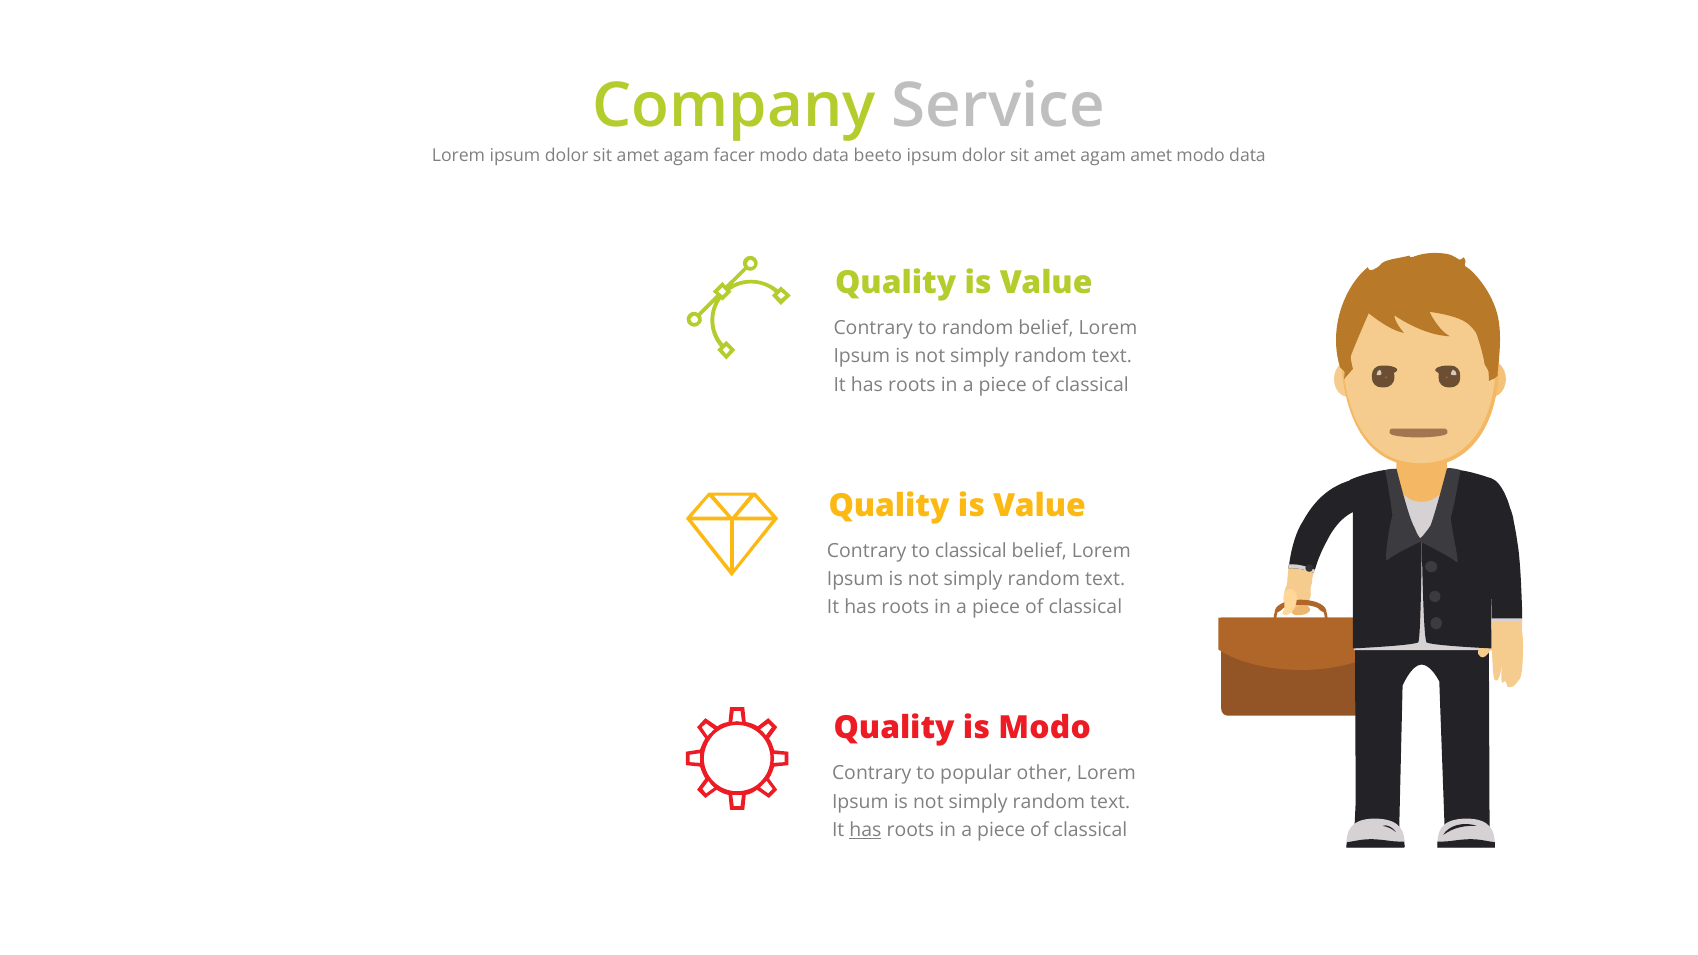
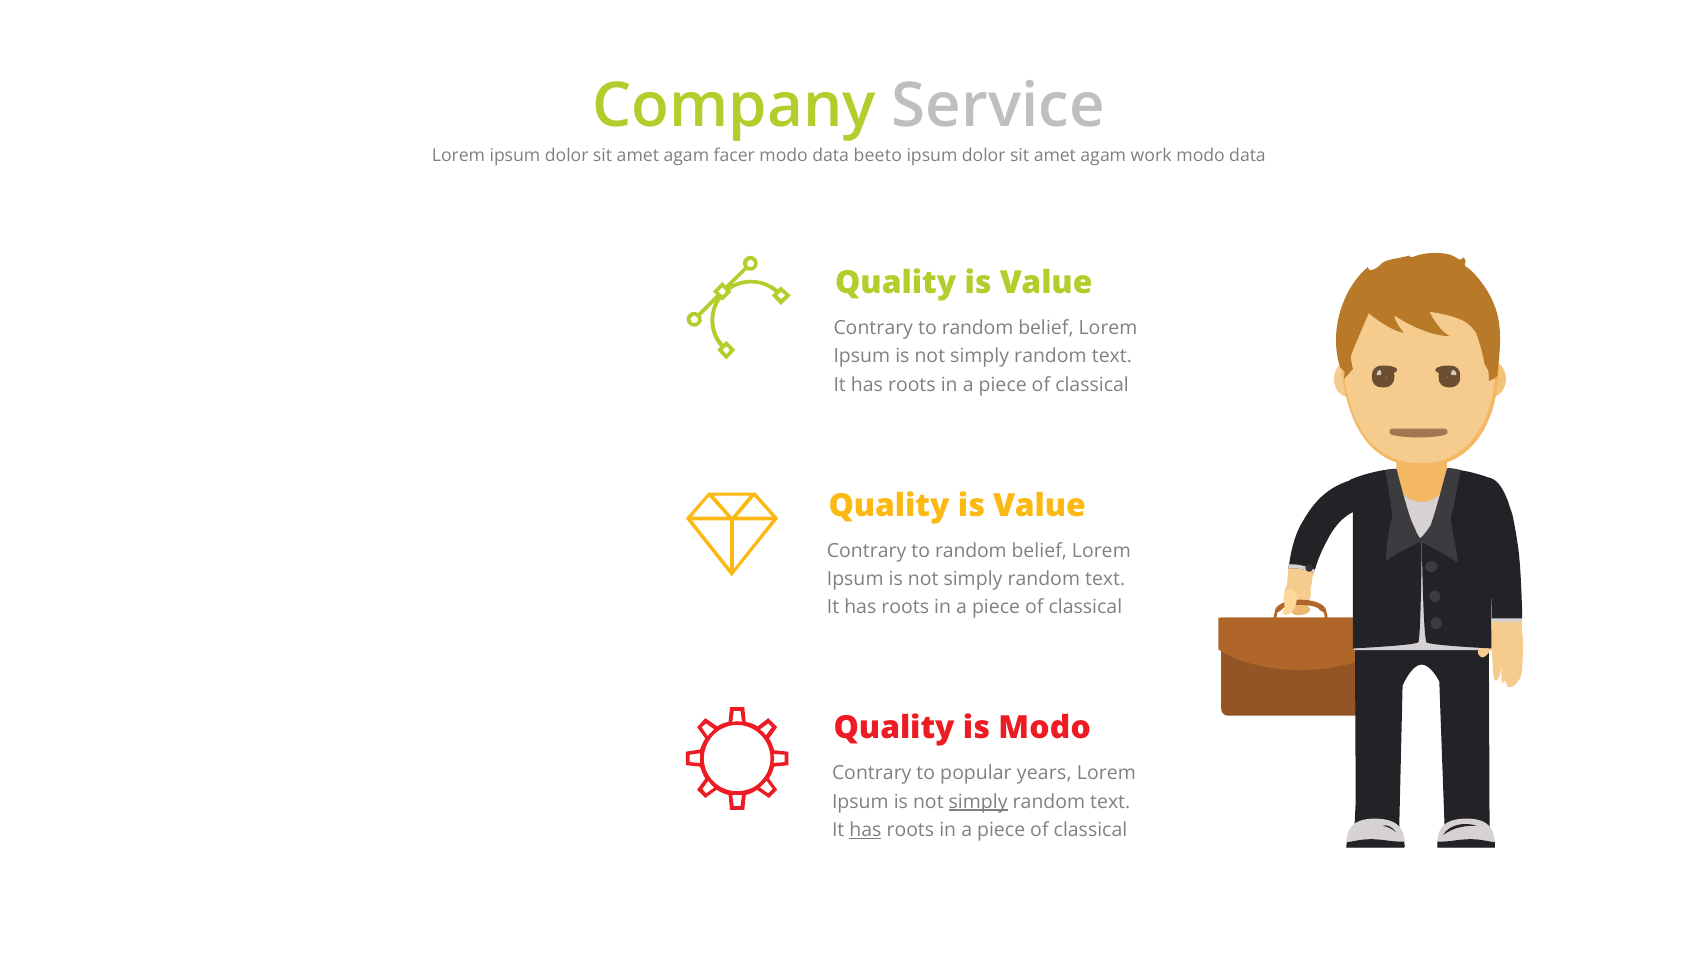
agam amet: amet -> work
classical at (971, 551): classical -> random
other: other -> years
simply at (978, 802) underline: none -> present
